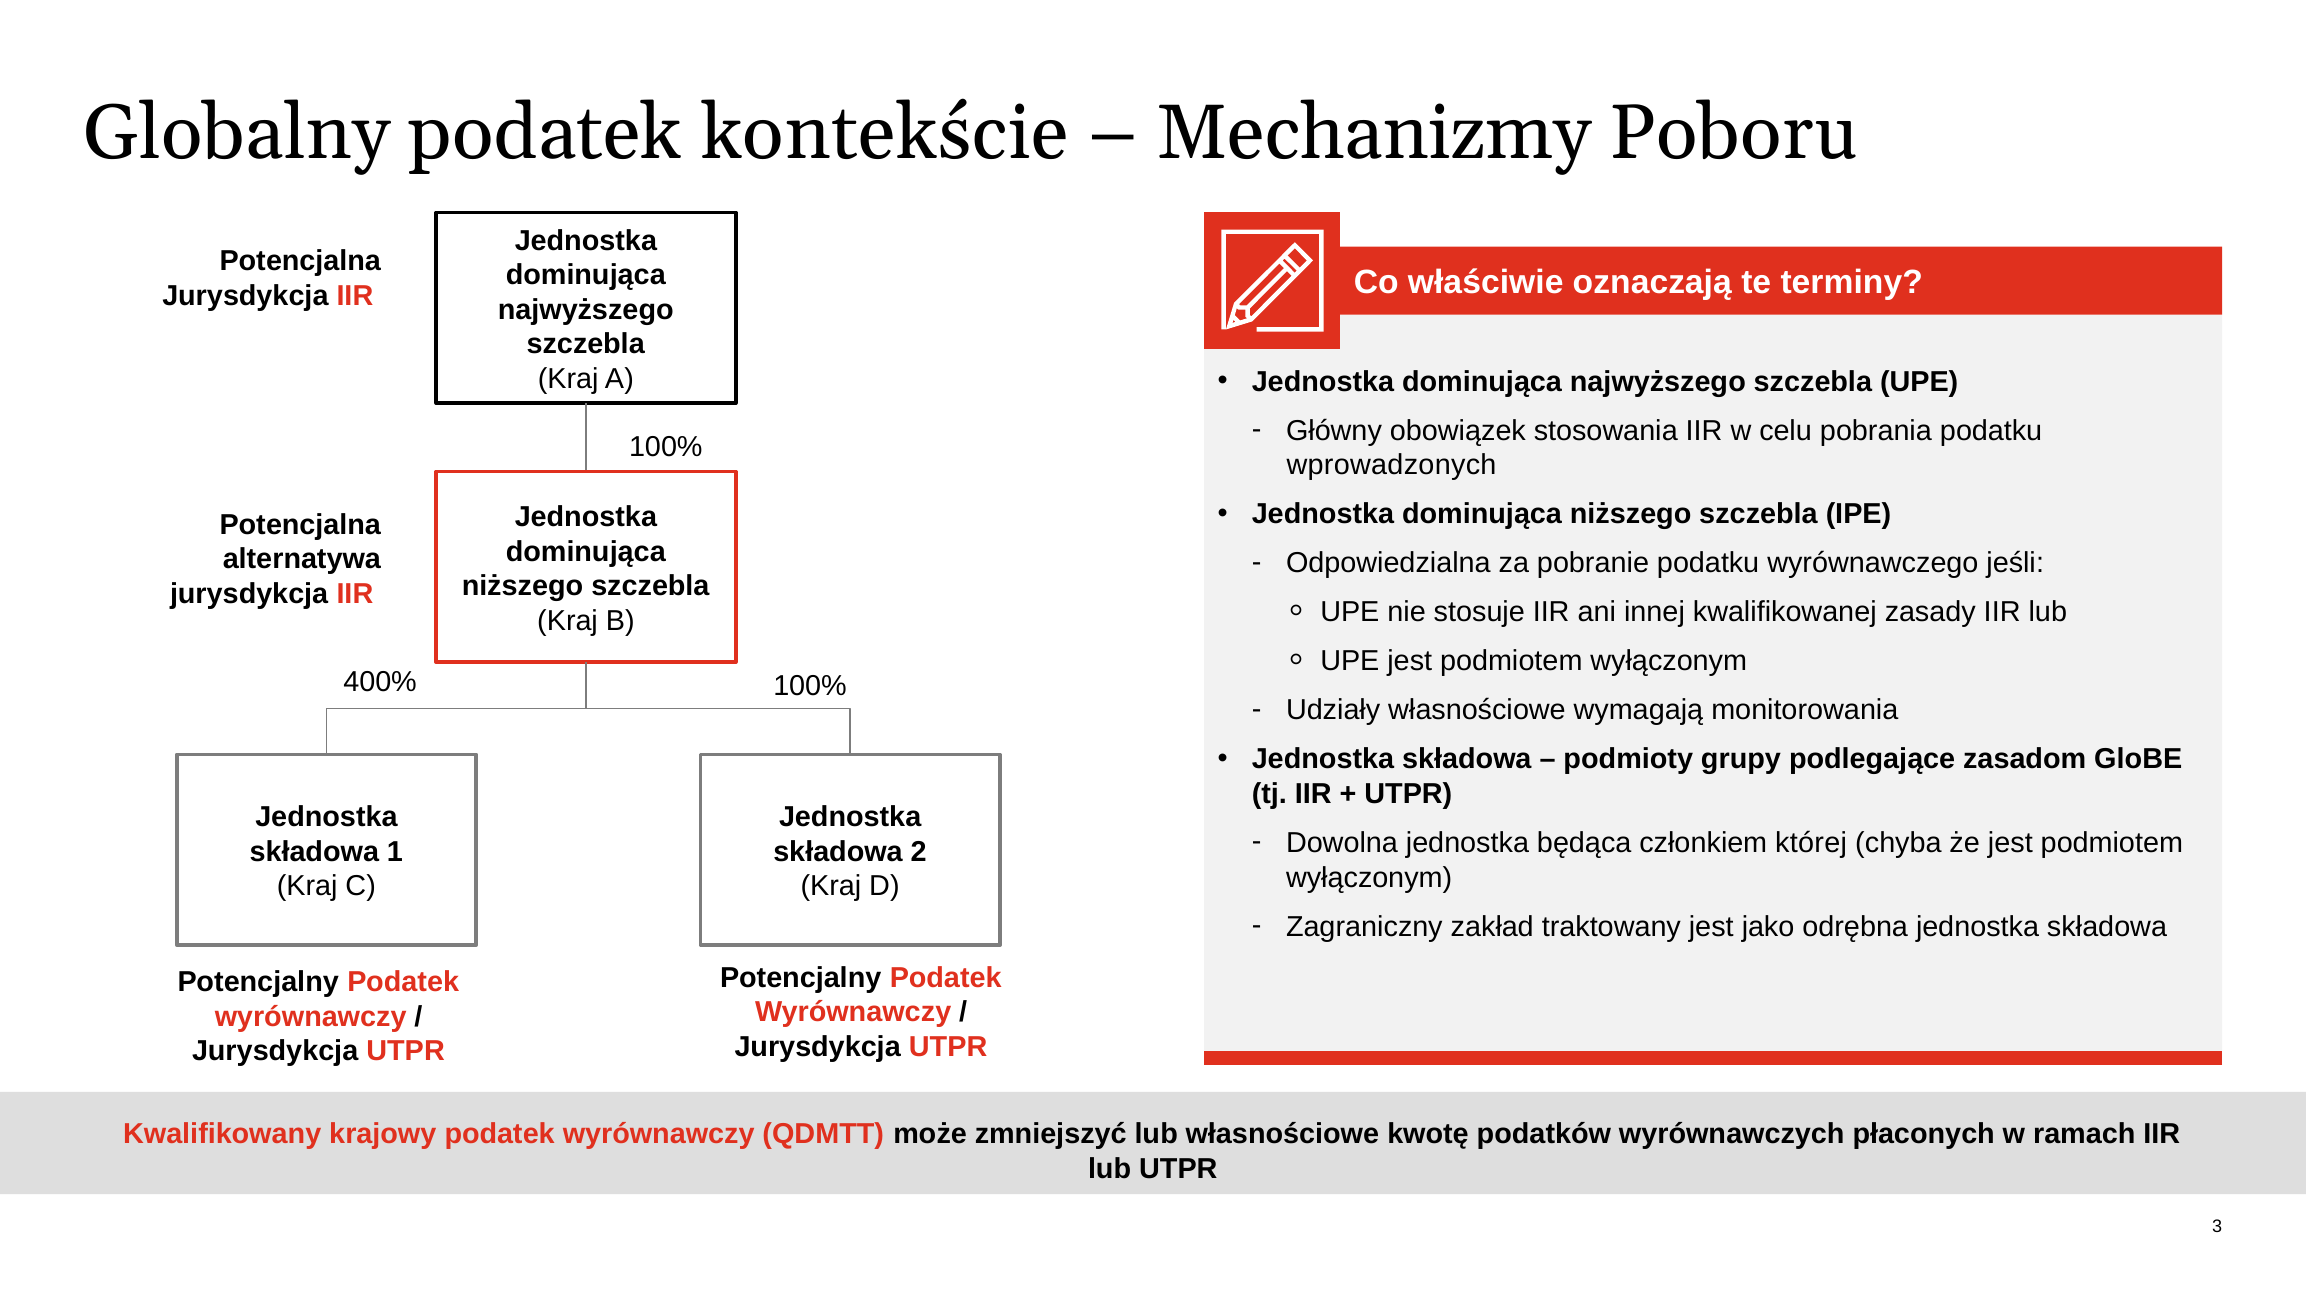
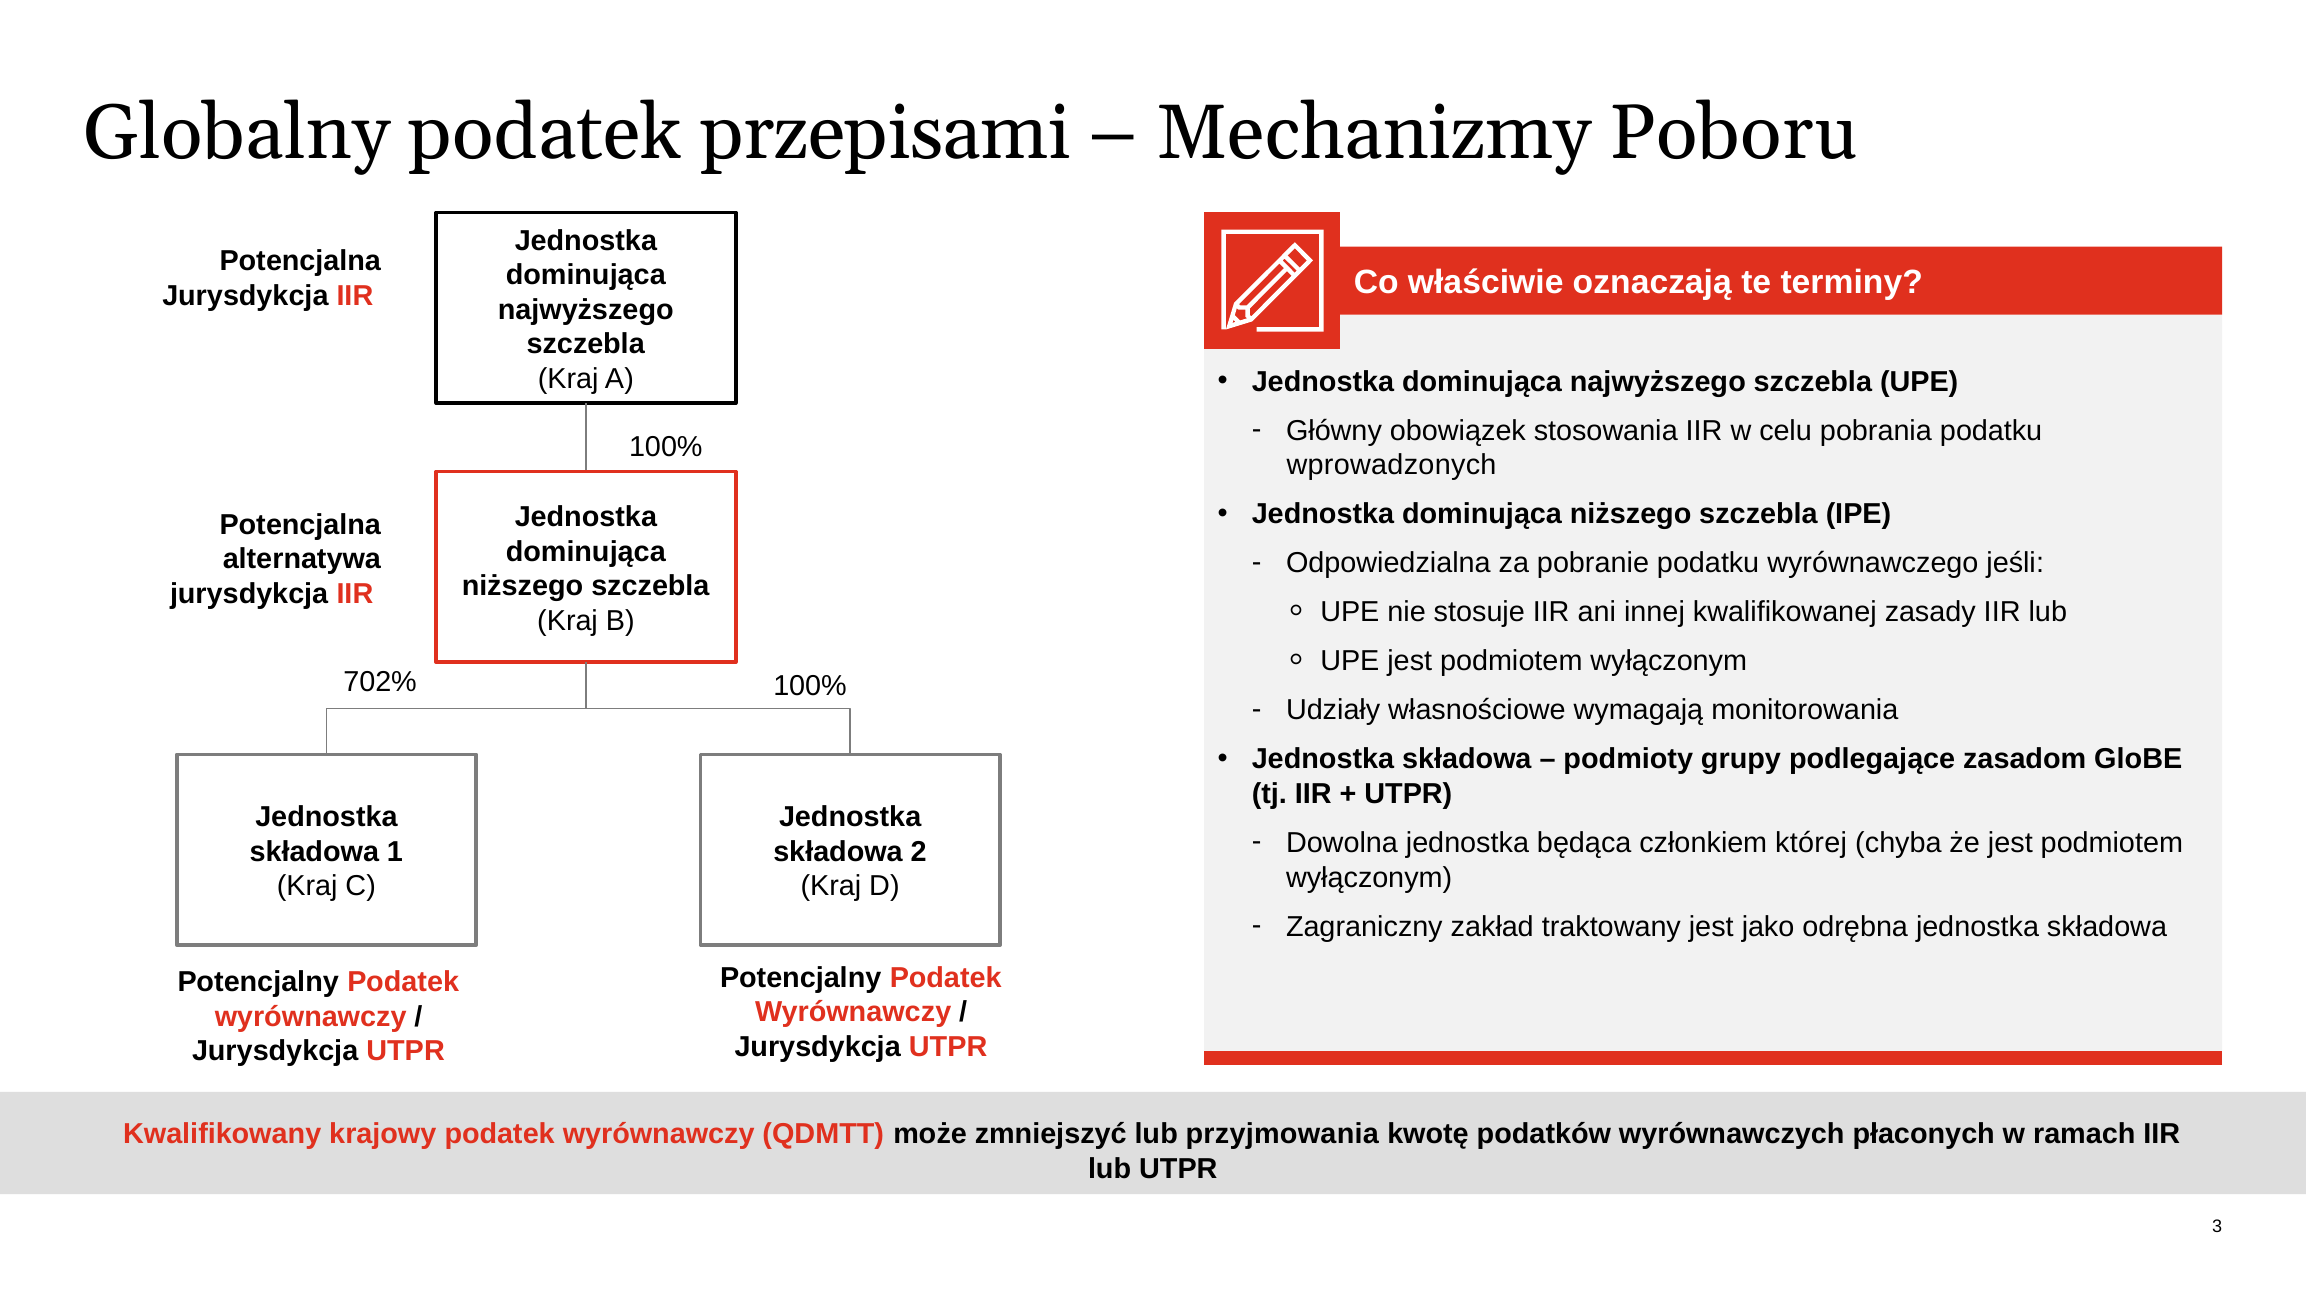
kontekście: kontekście -> przepisami
400%: 400% -> 702%
lub własnościowe: własnościowe -> przyjmowania
